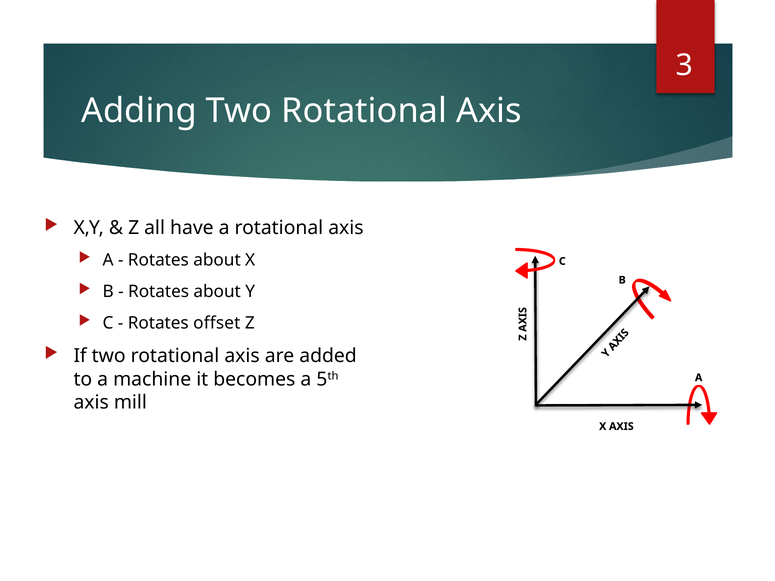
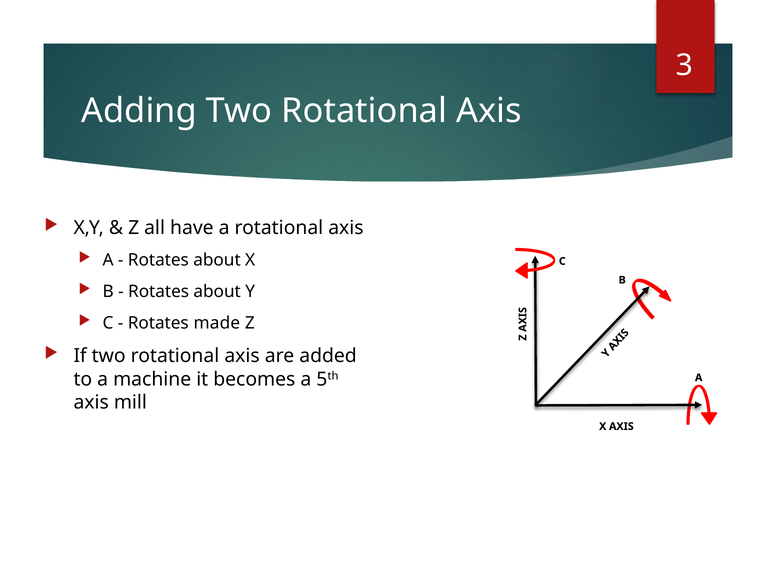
offset: offset -> made
